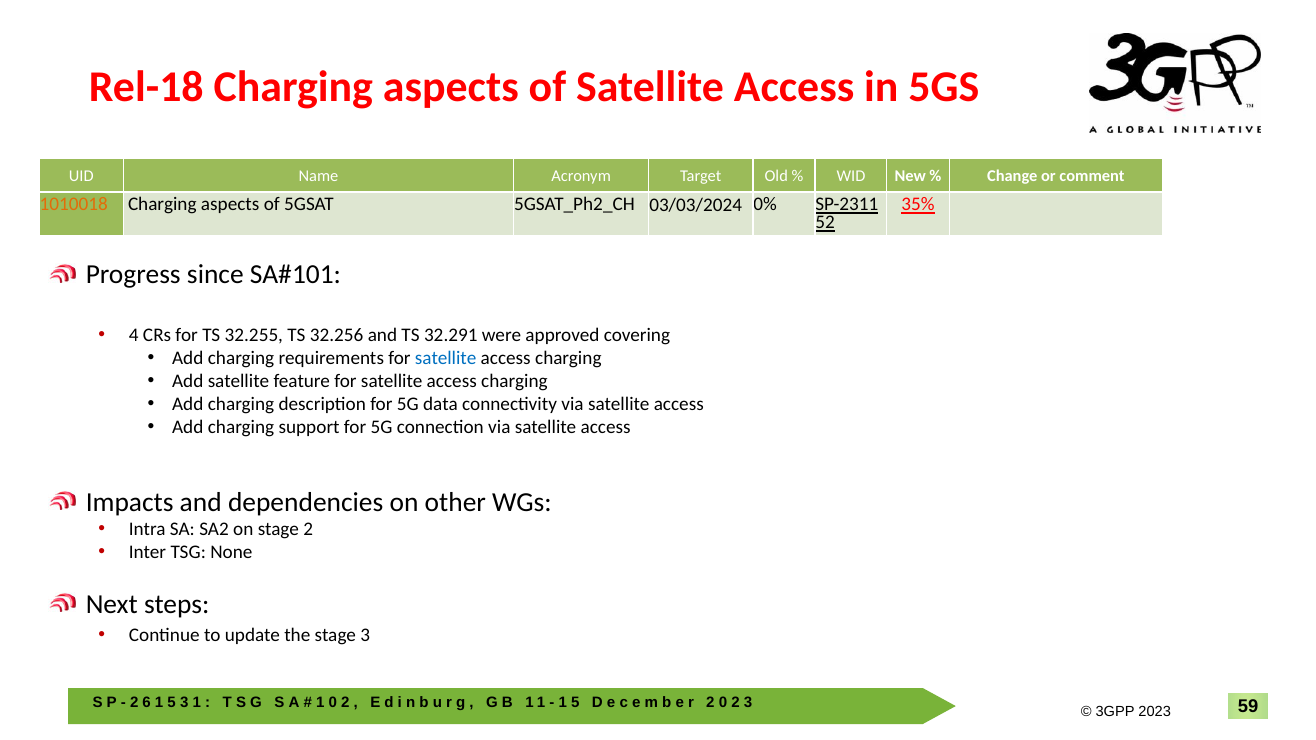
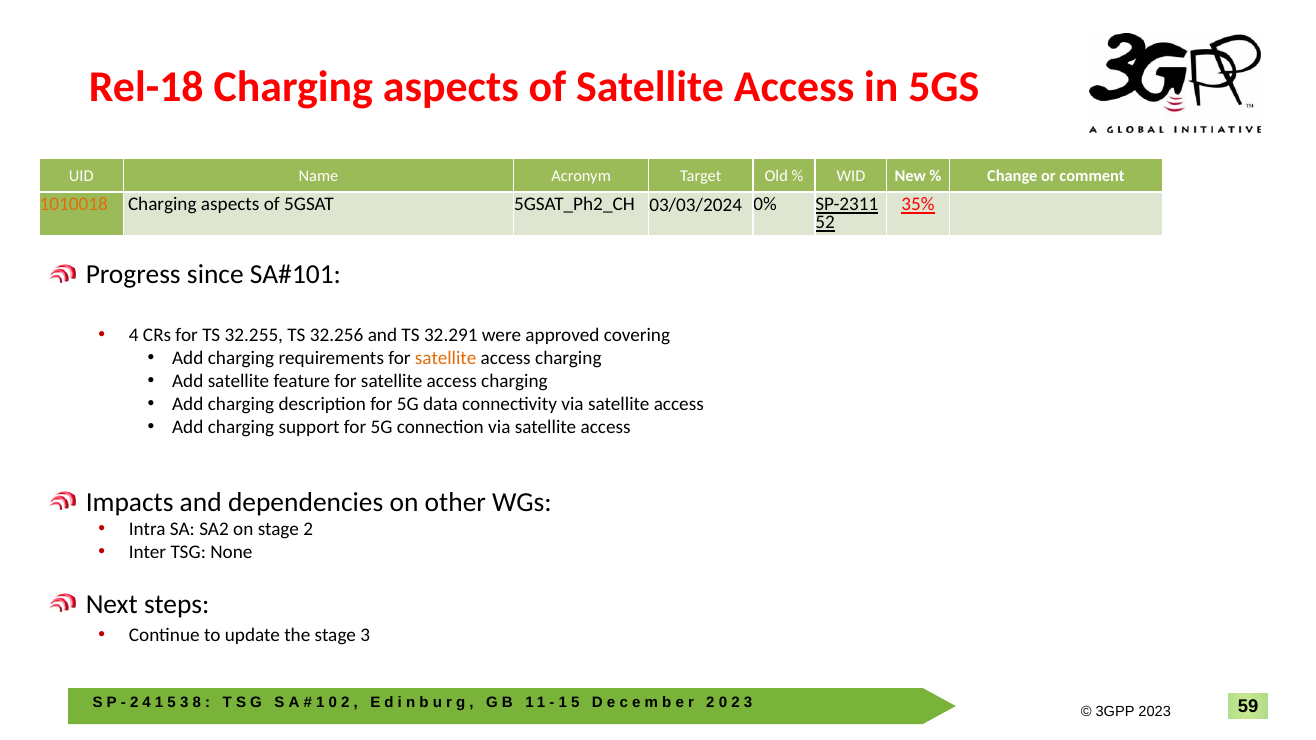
satellite at (446, 358) colour: blue -> orange
2 6: 6 -> 4
3 1: 1 -> 8
